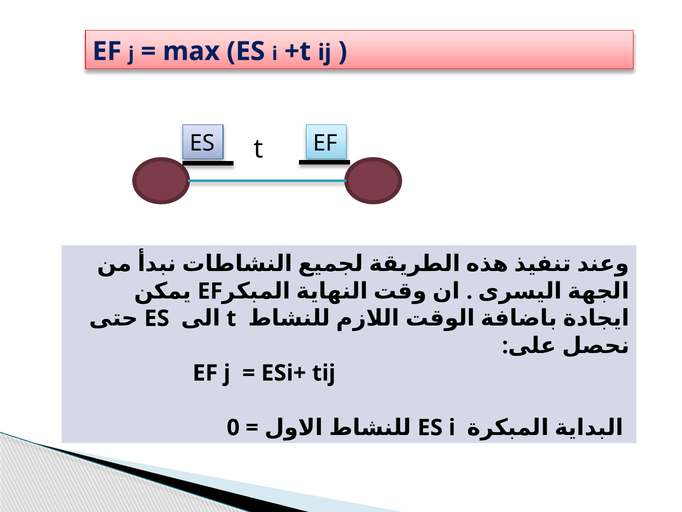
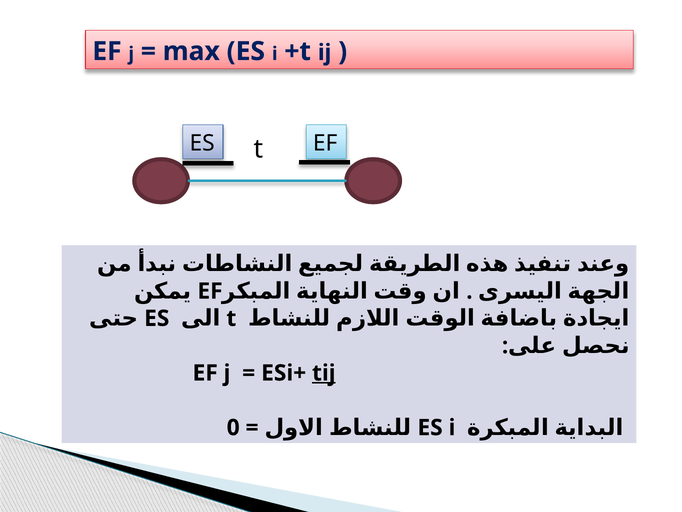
tij underline: none -> present
